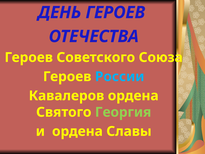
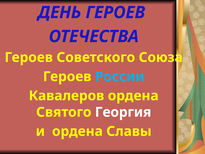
Георгия colour: light green -> white
